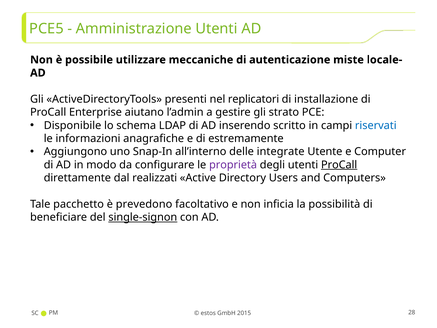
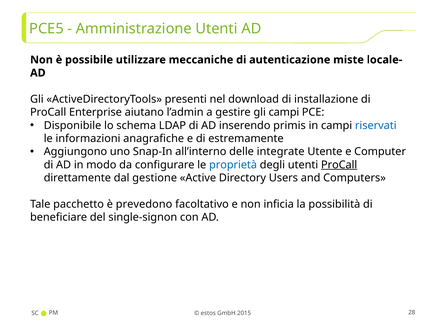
replicatori: replicatori -> download
gli strato: strato -> campi
scritto: scritto -> primis
proprietà colour: purple -> blue
realizzati: realizzati -> gestione
single-signon underline: present -> none
